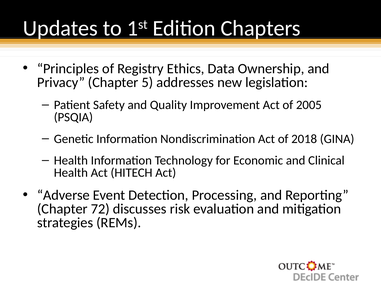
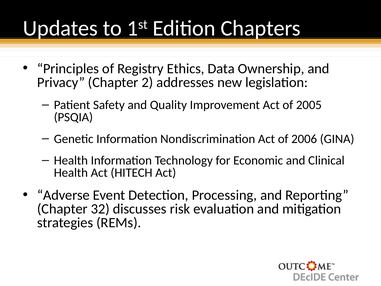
5: 5 -> 2
2018: 2018 -> 2006
72: 72 -> 32
